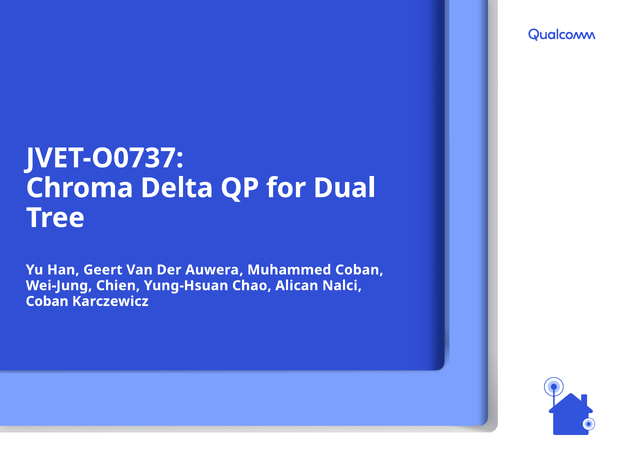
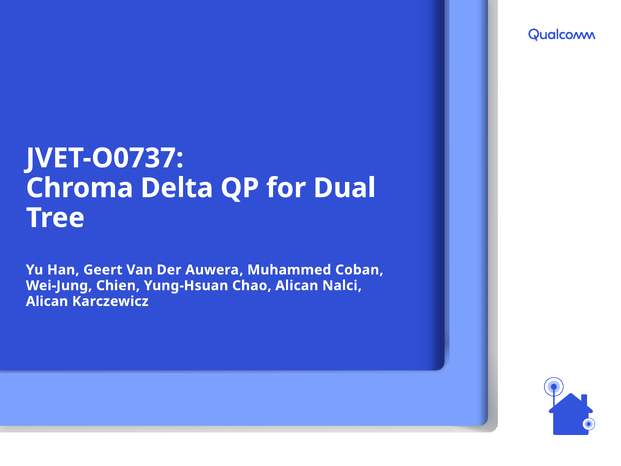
Coban at (47, 301): Coban -> Alican
